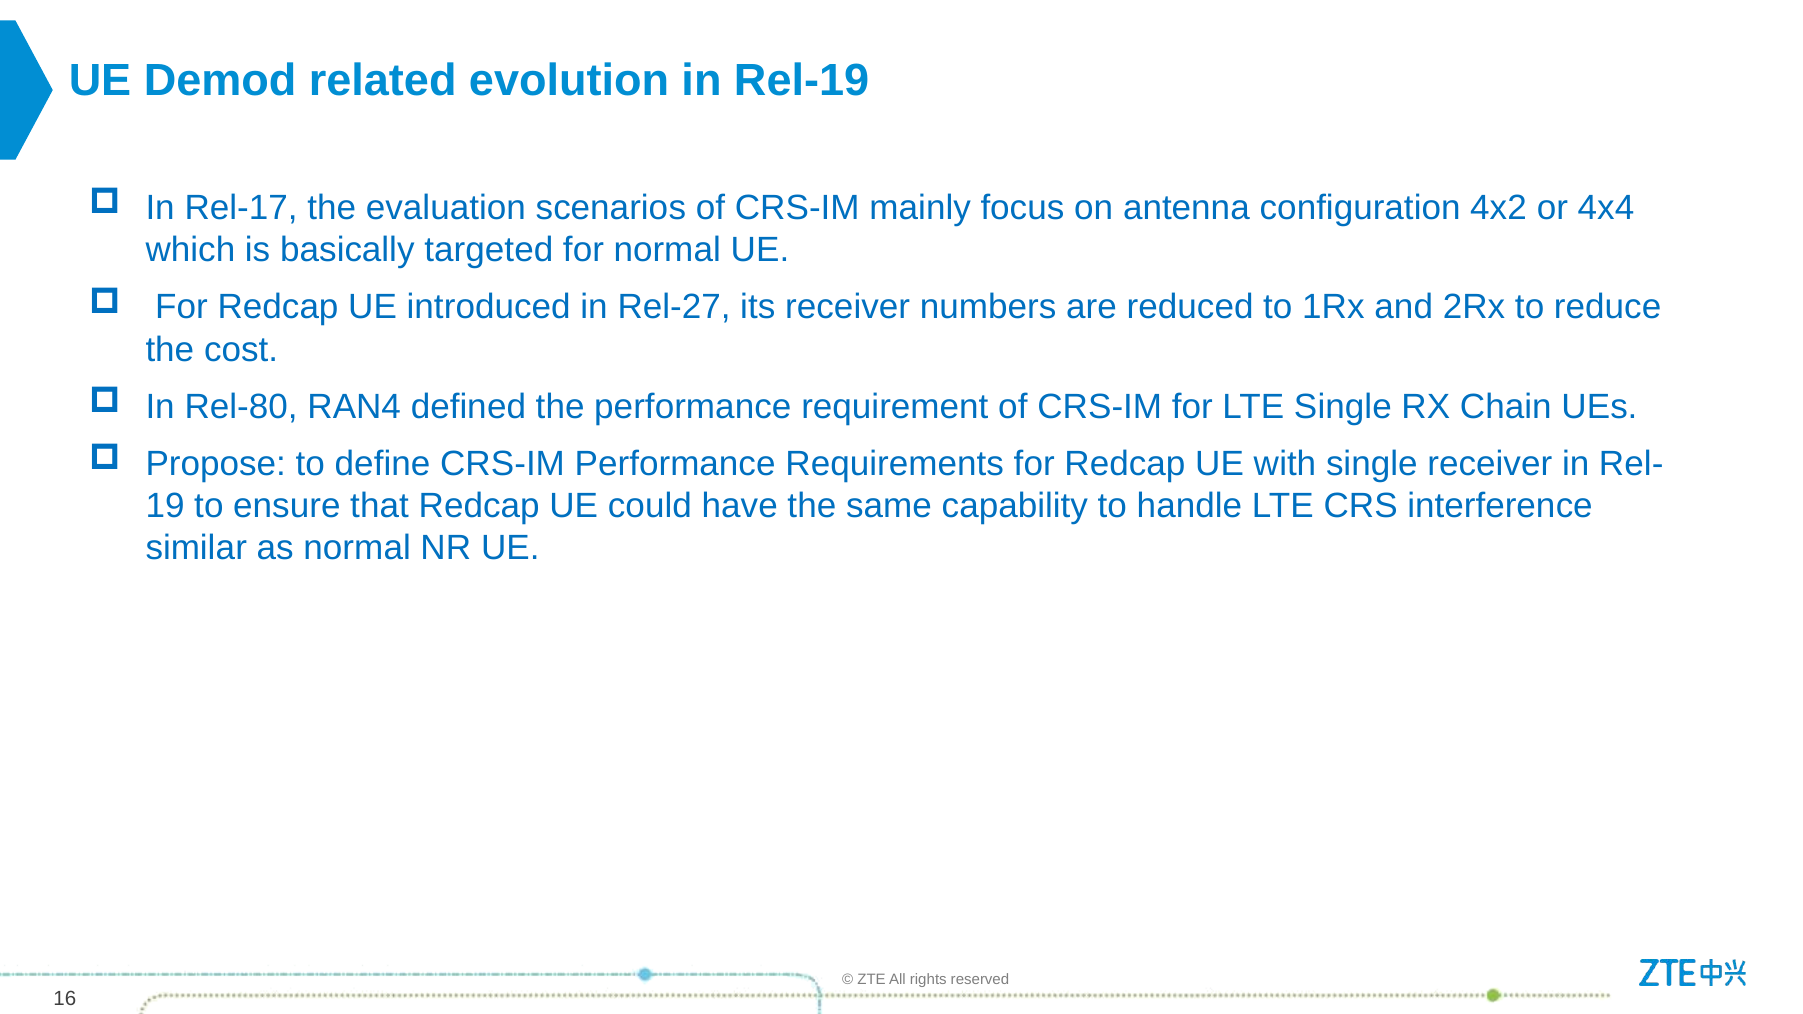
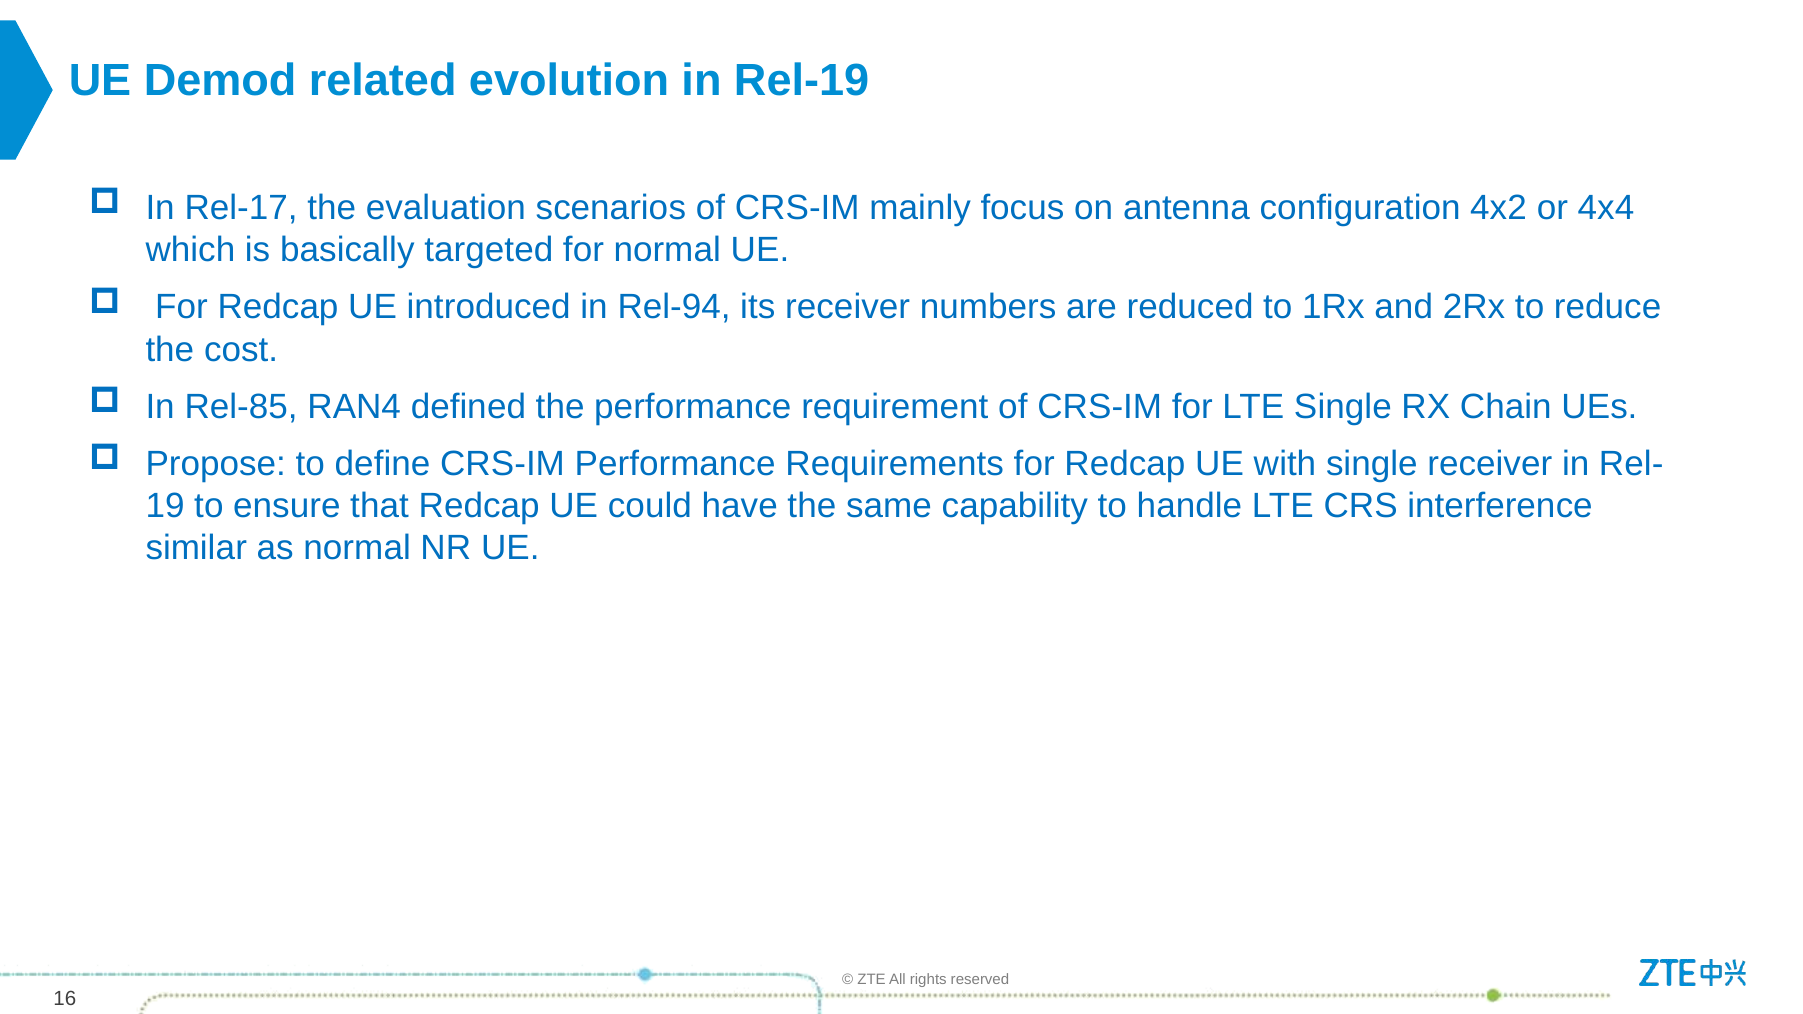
Rel-27: Rel-27 -> Rel-94
Rel-80: Rel-80 -> Rel-85
